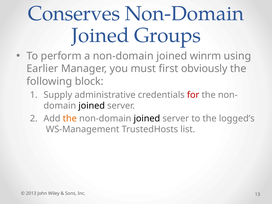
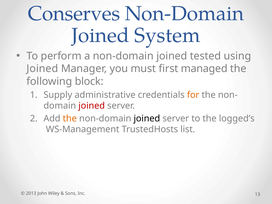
Groups: Groups -> System
winrm: winrm -> tested
Earlier at (42, 69): Earlier -> Joined
obviously: obviously -> managed
for colour: red -> orange
joined at (92, 106) colour: black -> red
